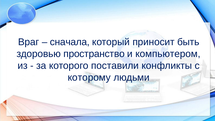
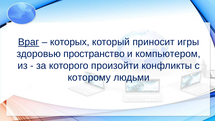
Враг underline: none -> present
сначала: сначала -> которых
быть: быть -> игры
поставили: поставили -> произойти
